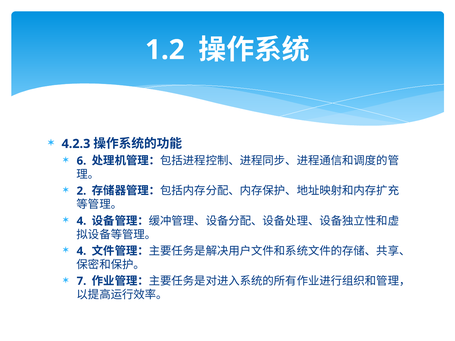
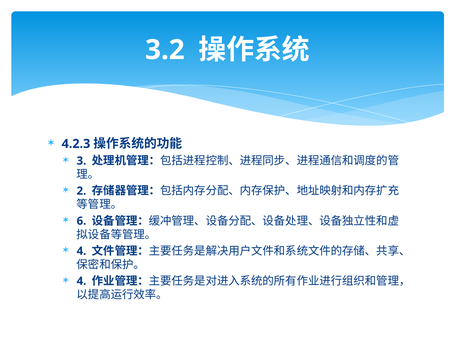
1.2: 1.2 -> 3.2
6: 6 -> 3
4 at (81, 221): 4 -> 6
7 at (81, 281): 7 -> 4
